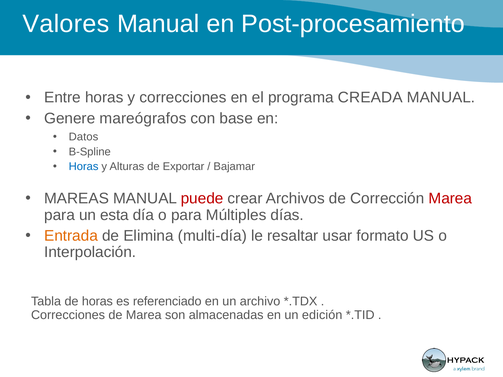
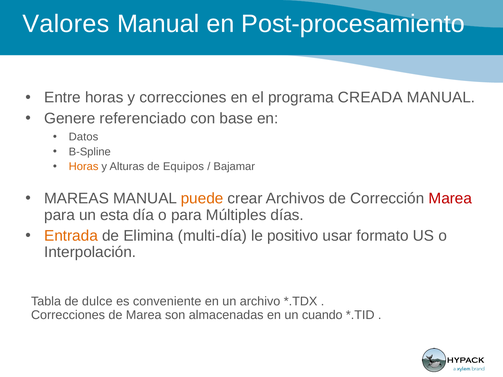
mareógrafos: mareógrafos -> referenciado
Horas at (84, 167) colour: blue -> orange
Exportar: Exportar -> Equipos
puede colour: red -> orange
resaltar: resaltar -> positivo
de horas: horas -> dulce
referenciado: referenciado -> conveniente
edición: edición -> cuando
